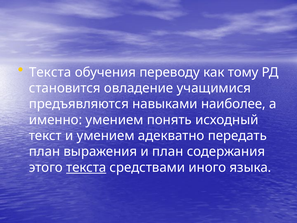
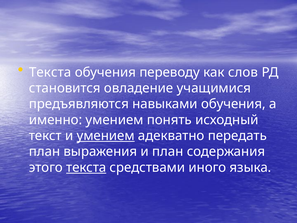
тому: тому -> слов
навыками наиболее: наиболее -> обучения
умением at (106, 136) underline: none -> present
